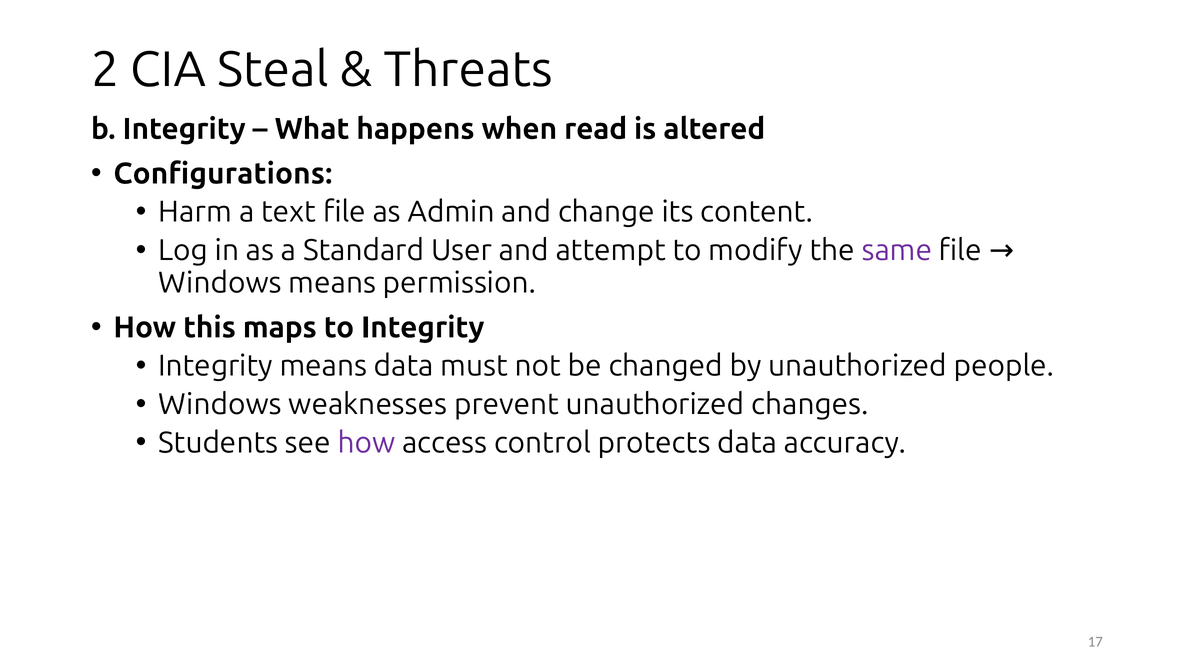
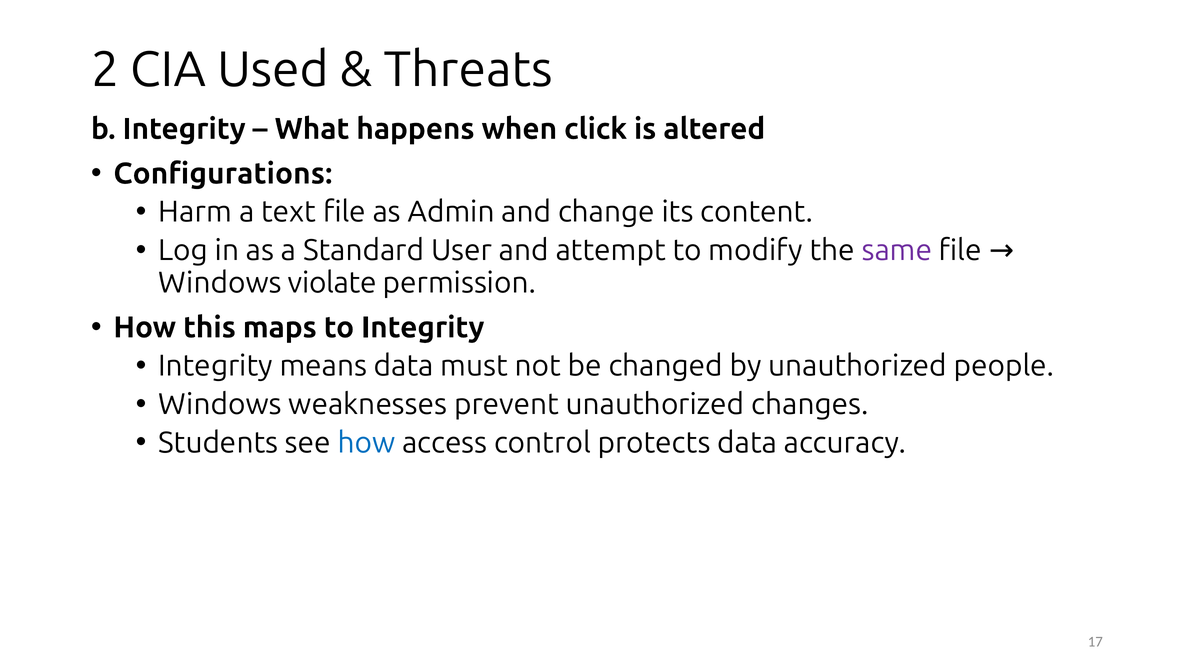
Steal: Steal -> Used
read: read -> click
Windows means: means -> violate
how at (366, 443) colour: purple -> blue
